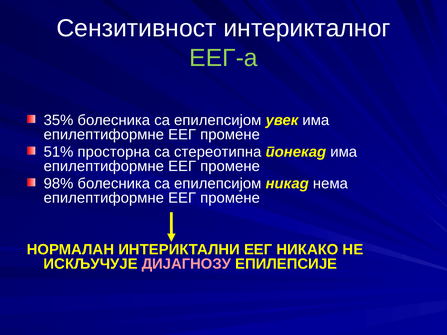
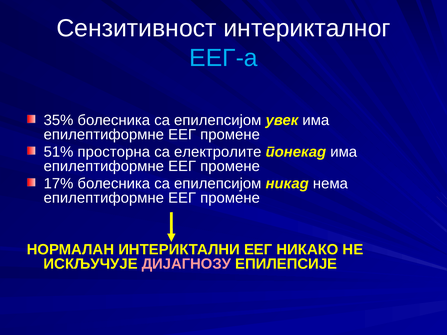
ЕЕГ-а colour: light green -> light blue
стереотипна: стереотипна -> електролите
98%: 98% -> 17%
